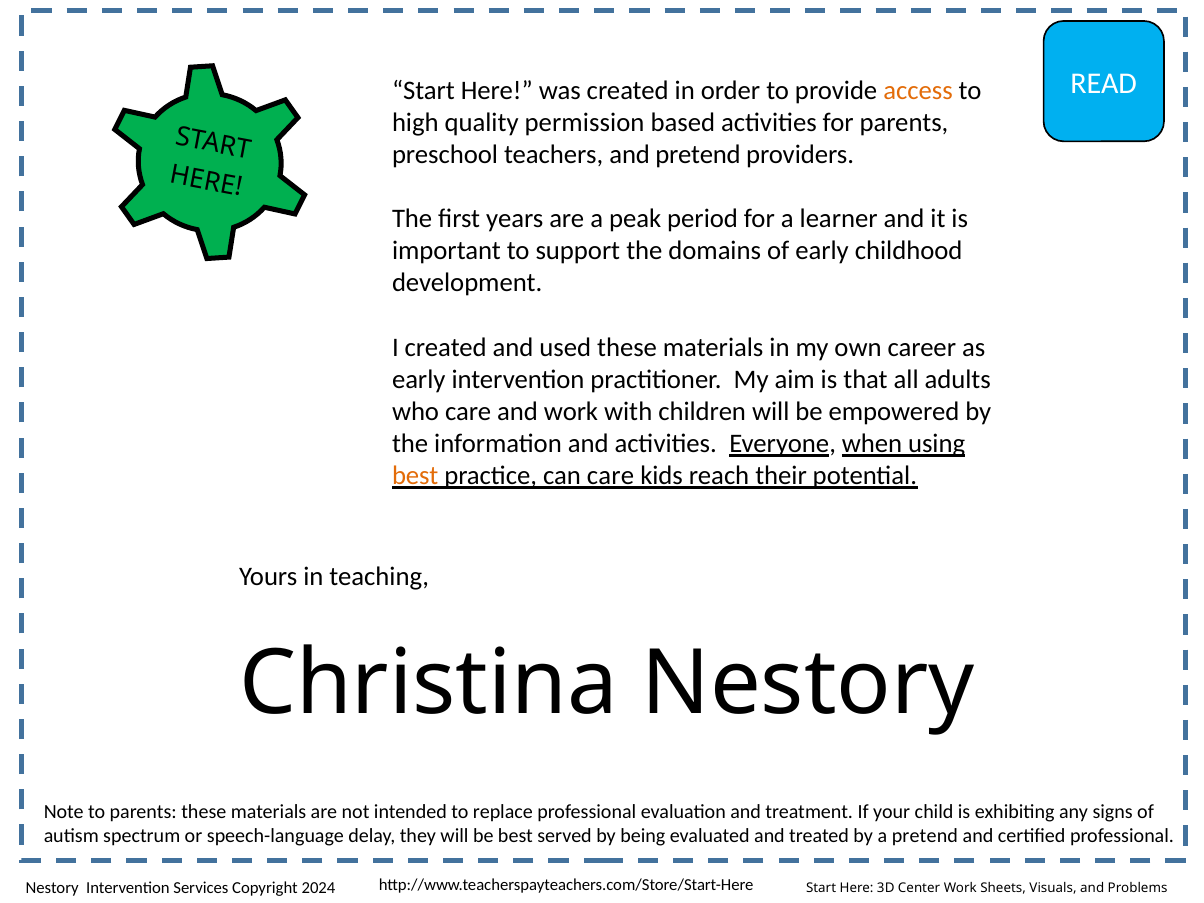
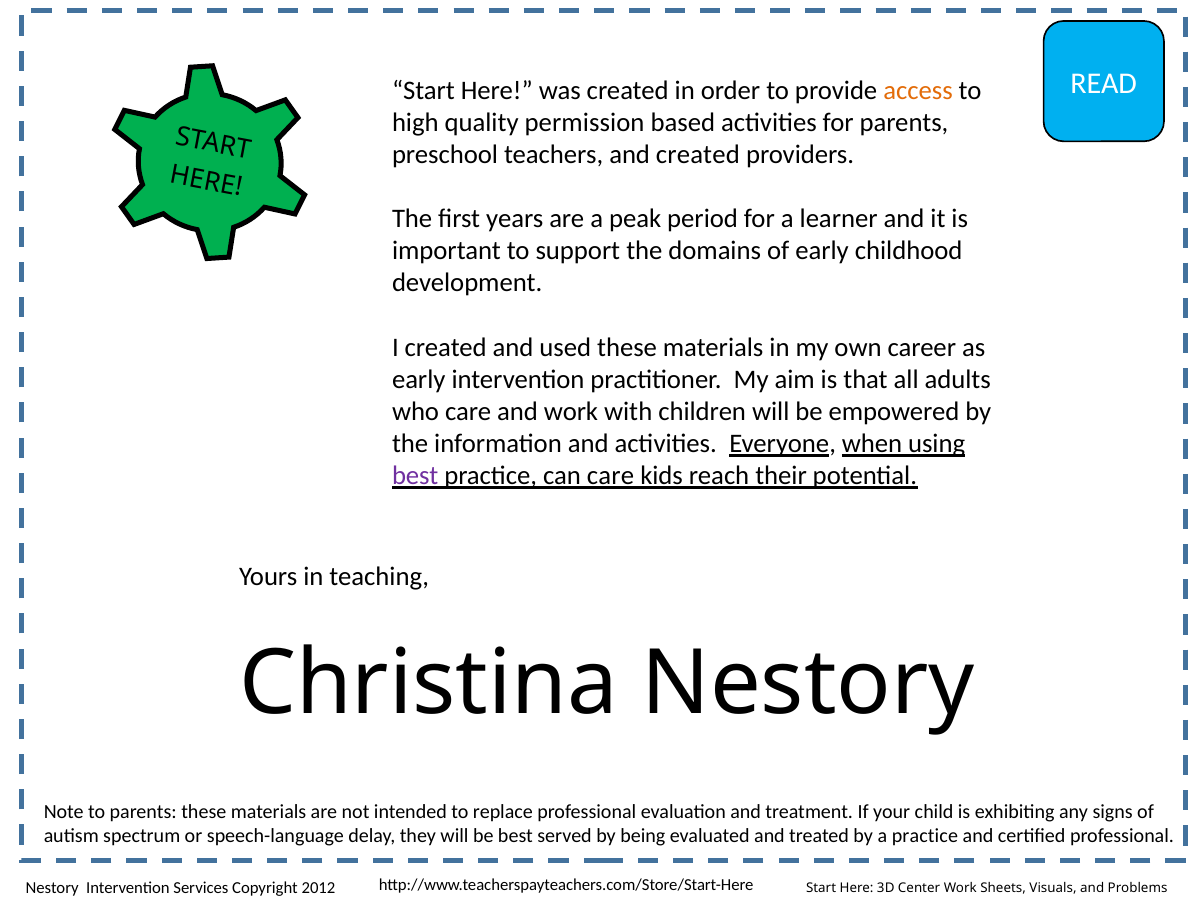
and pretend: pretend -> created
best at (415, 476) colour: orange -> purple
a pretend: pretend -> practice
2024: 2024 -> 2012
